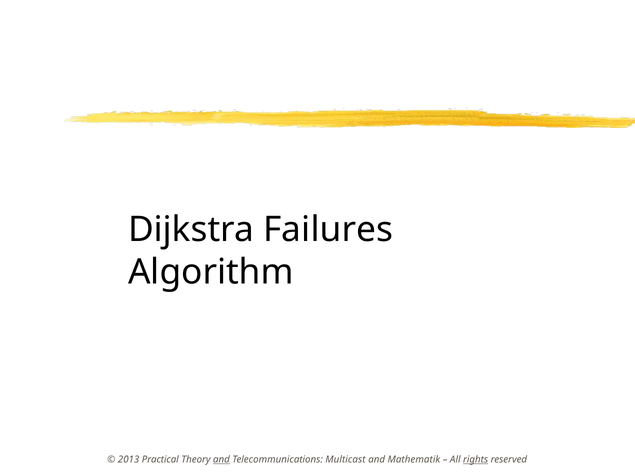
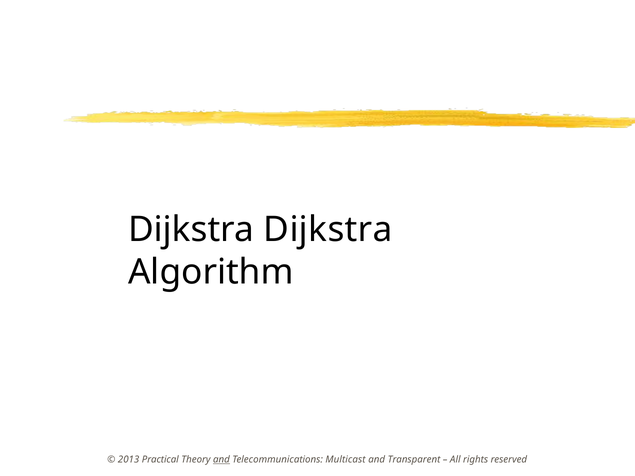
Dijkstra Failures: Failures -> Dijkstra
Mathematik: Mathematik -> Transparent
rights underline: present -> none
